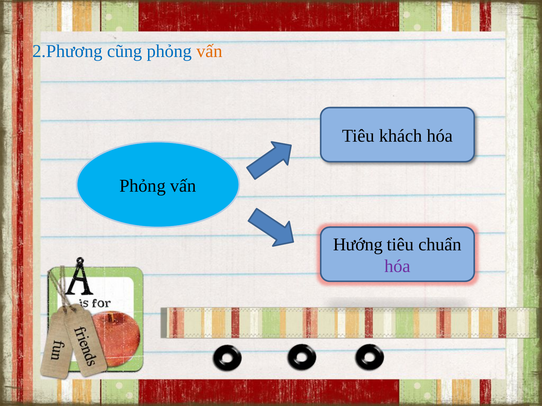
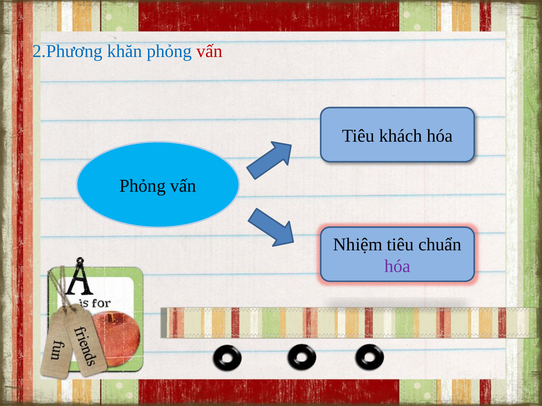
cũng: cũng -> khăn
vấn at (209, 51) colour: orange -> red
Hướng: Hướng -> Nhiệm
